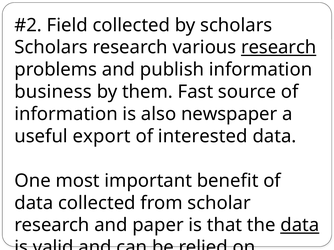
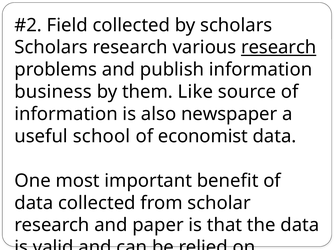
Fast: Fast -> Like
export: export -> school
interested: interested -> economist
data at (300, 226) underline: present -> none
